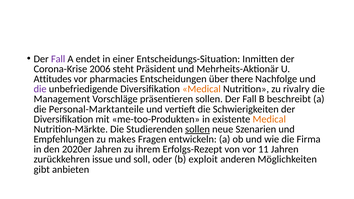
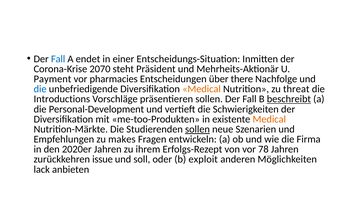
Fall at (58, 59) colour: purple -> blue
2006: 2006 -> 2070
Attitudes: Attitudes -> Payment
die at (40, 89) colour: purple -> blue
rivalry: rivalry -> threat
Management: Management -> Introductions
beschreibt underline: none -> present
Personal-Marktanteile: Personal-Marktanteile -> Personal-Development
11: 11 -> 78
gibt: gibt -> lack
